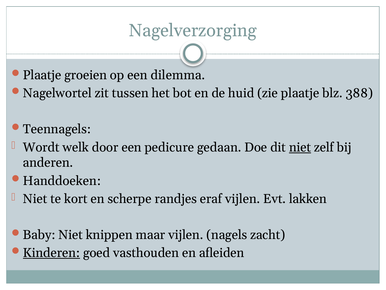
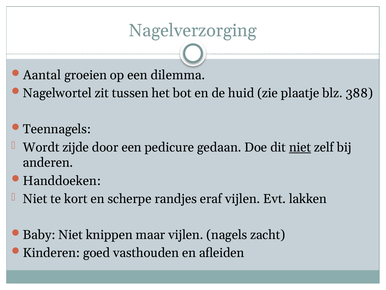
Plaatje at (42, 75): Plaatje -> Aantal
welk: welk -> zijde
Kinderen underline: present -> none
